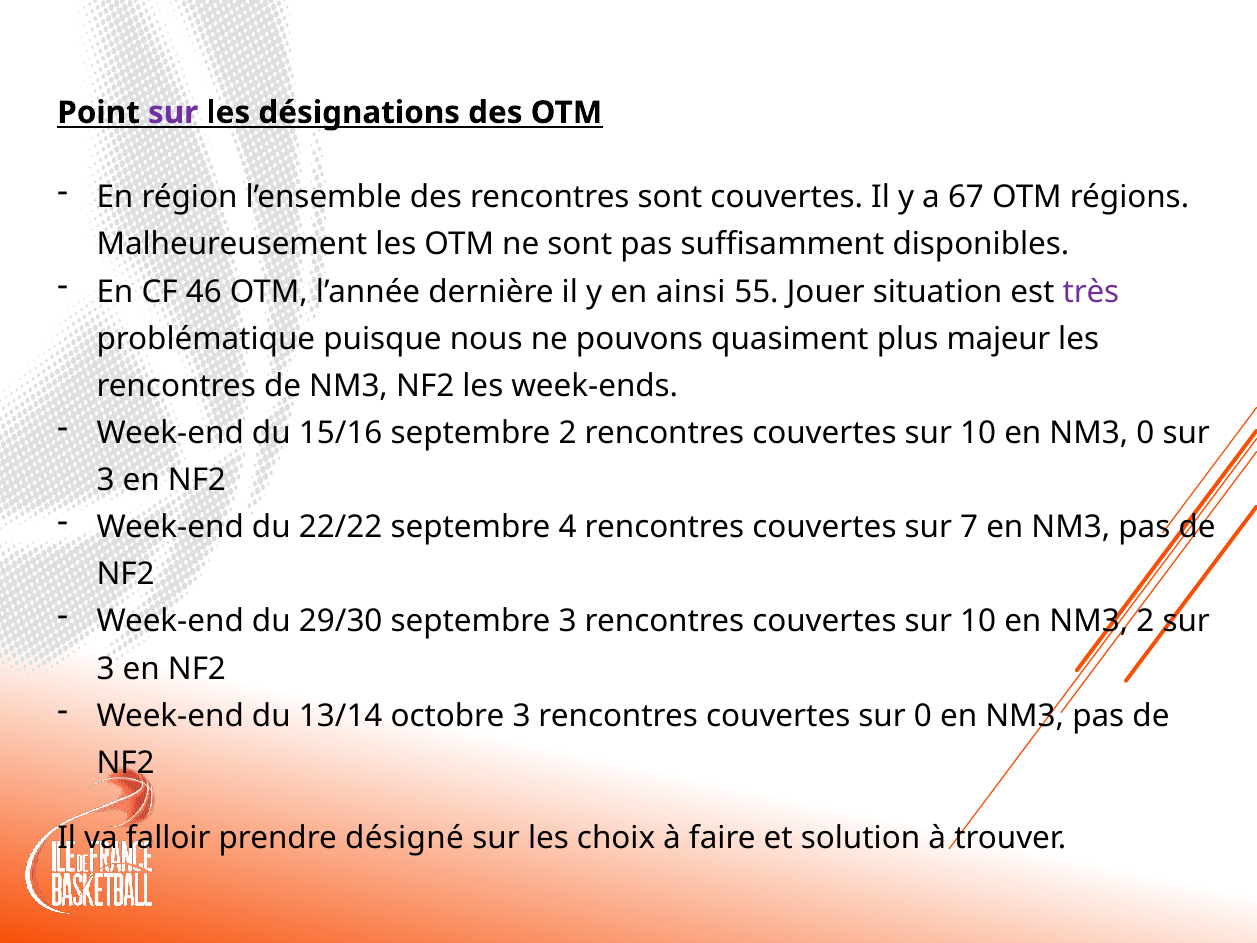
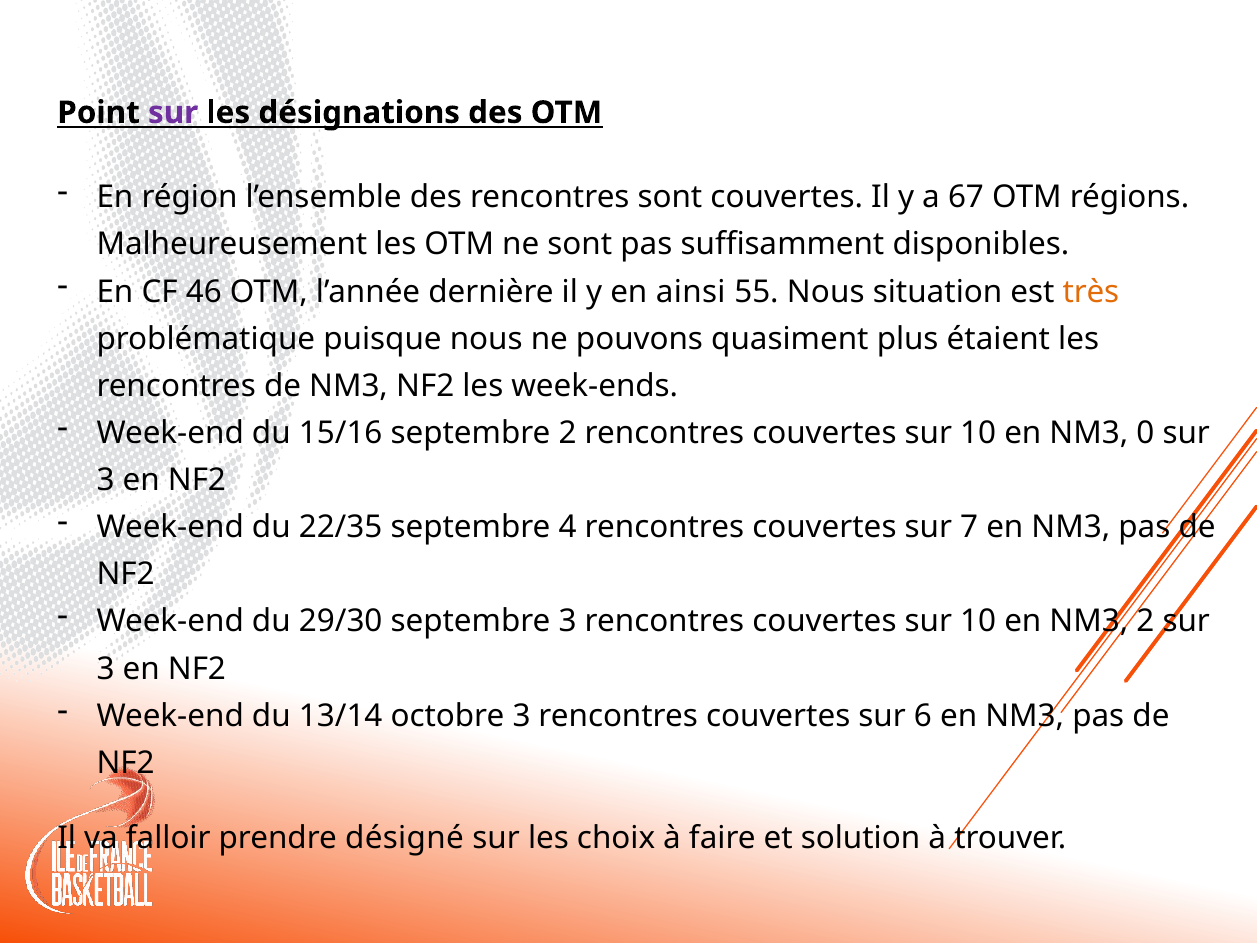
55 Jouer: Jouer -> Nous
très colour: purple -> orange
majeur: majeur -> étaient
22/22: 22/22 -> 22/35
sur 0: 0 -> 6
